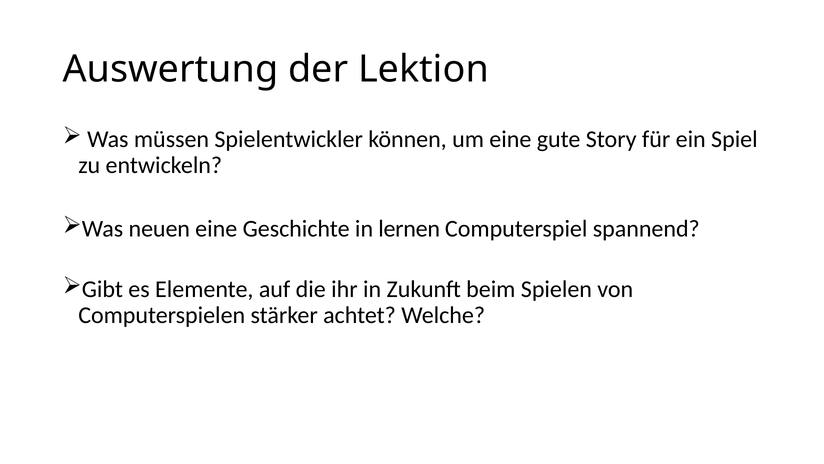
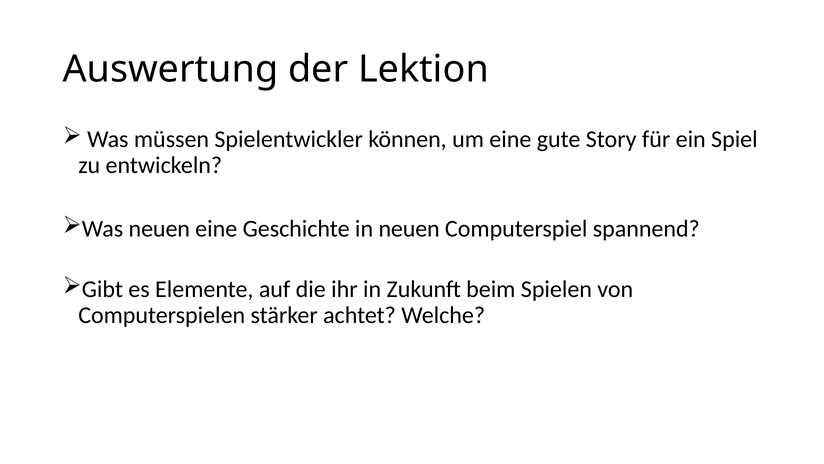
in lernen: lernen -> neuen
